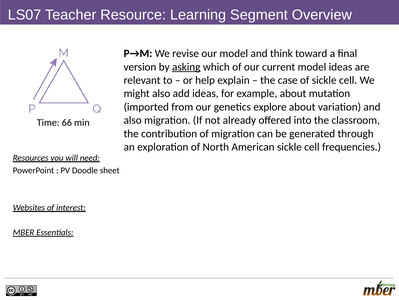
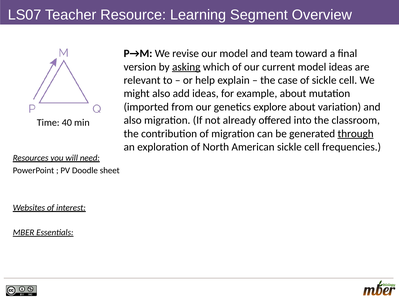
think: think -> team
66: 66 -> 40
through underline: none -> present
